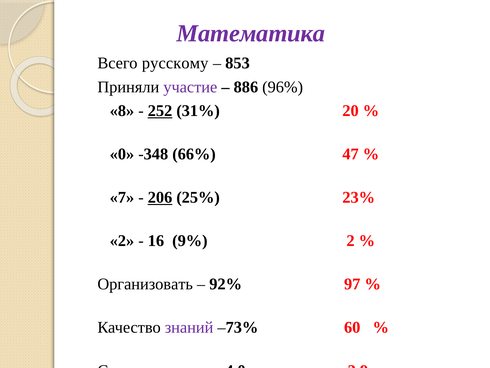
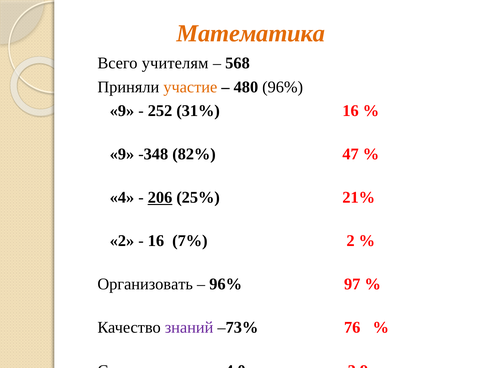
Математика colour: purple -> orange
русскому: русскому -> учителям
853: 853 -> 568
участие colour: purple -> orange
886: 886 -> 480
8 at (122, 111): 8 -> 9
252 underline: present -> none
31% 20: 20 -> 16
0 at (122, 154): 0 -> 9
66%: 66% -> 82%
7: 7 -> 4
23%: 23% -> 21%
9%: 9% -> 7%
92% at (226, 284): 92% -> 96%
60: 60 -> 76
